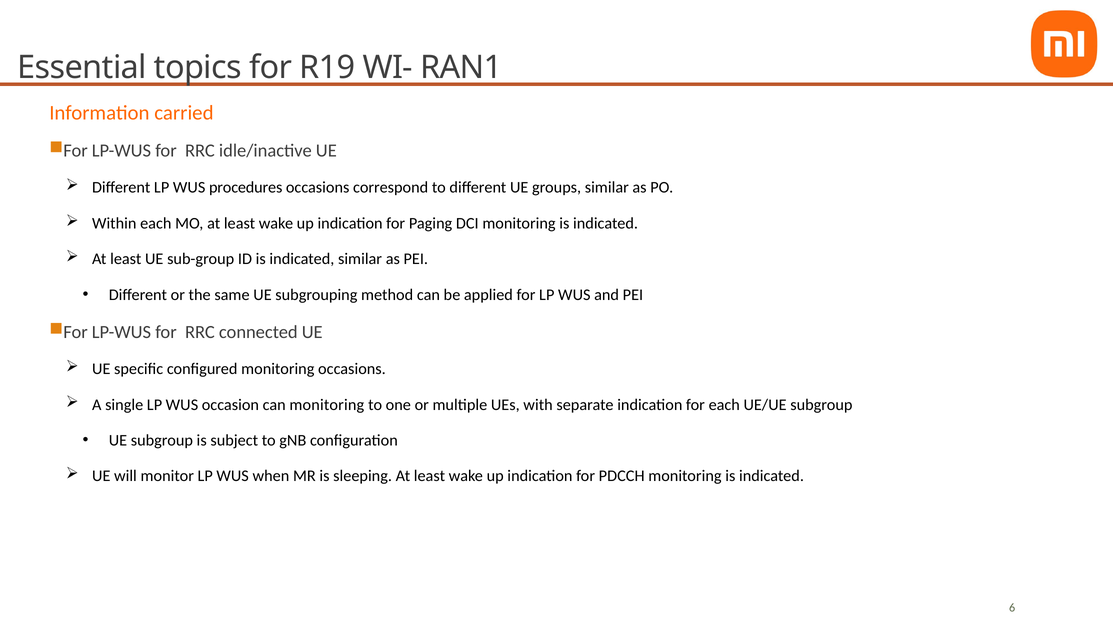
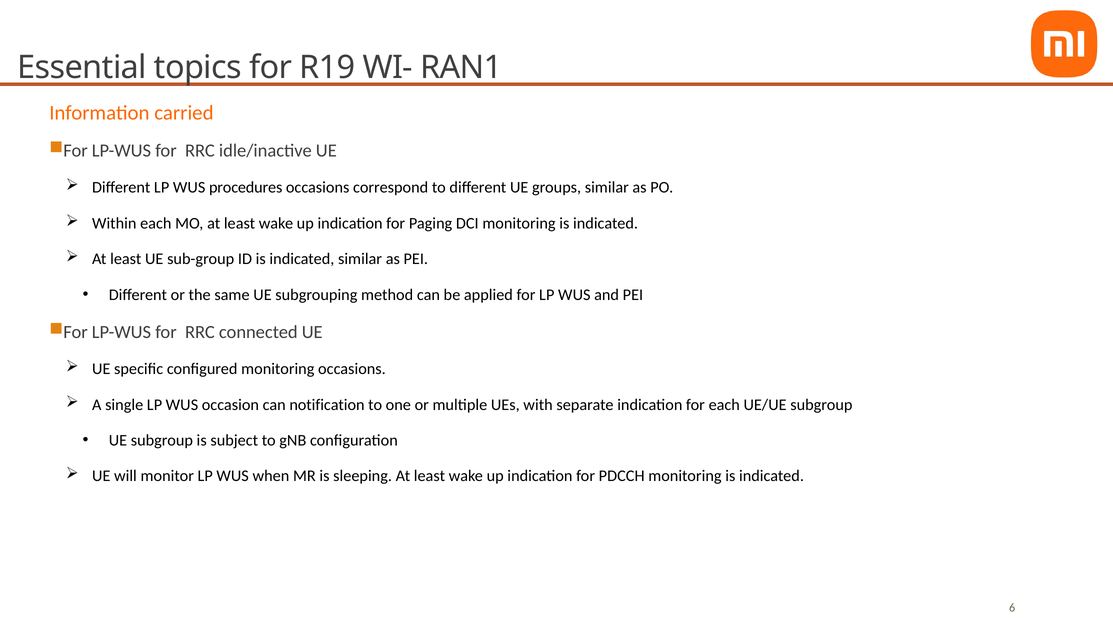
can monitoring: monitoring -> notification
